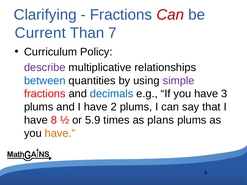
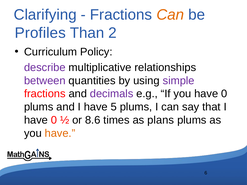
Can at (170, 15) colour: red -> orange
Current: Current -> Profiles
7: 7 -> 2
between colour: blue -> purple
decimals colour: blue -> purple
you have 3: 3 -> 0
2: 2 -> 5
8 at (54, 120): 8 -> 0
5.9: 5.9 -> 8.6
